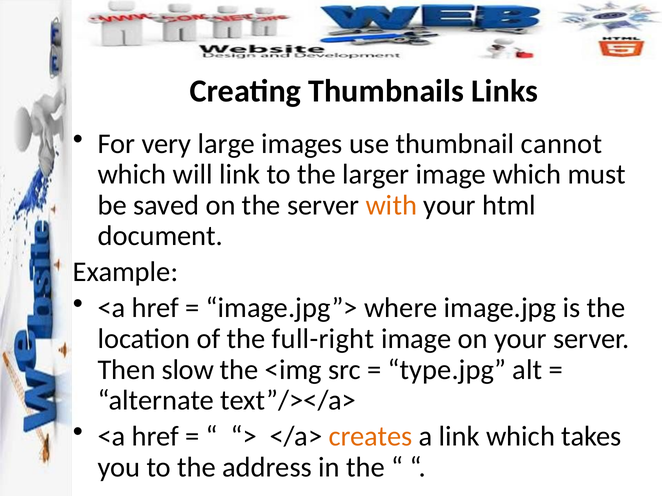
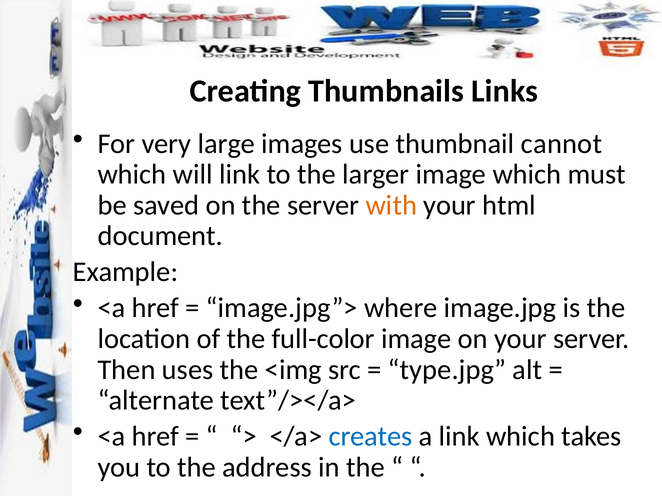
full-right: full-right -> full-color
slow: slow -> uses
creates colour: orange -> blue
